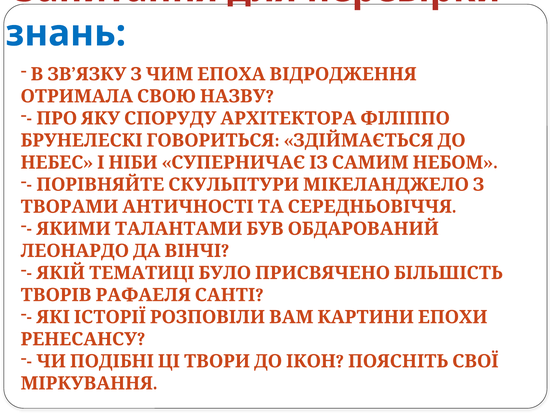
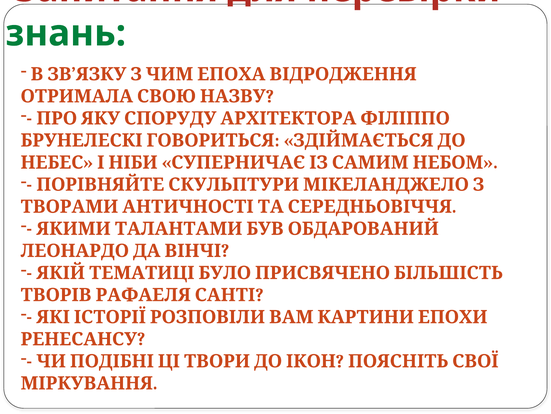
знань colour: blue -> green
